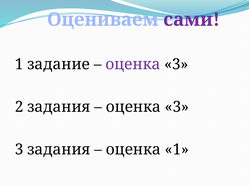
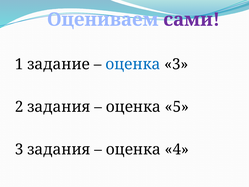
оценка at (133, 64) colour: purple -> blue
3 at (177, 107): 3 -> 5
оценка 1: 1 -> 4
